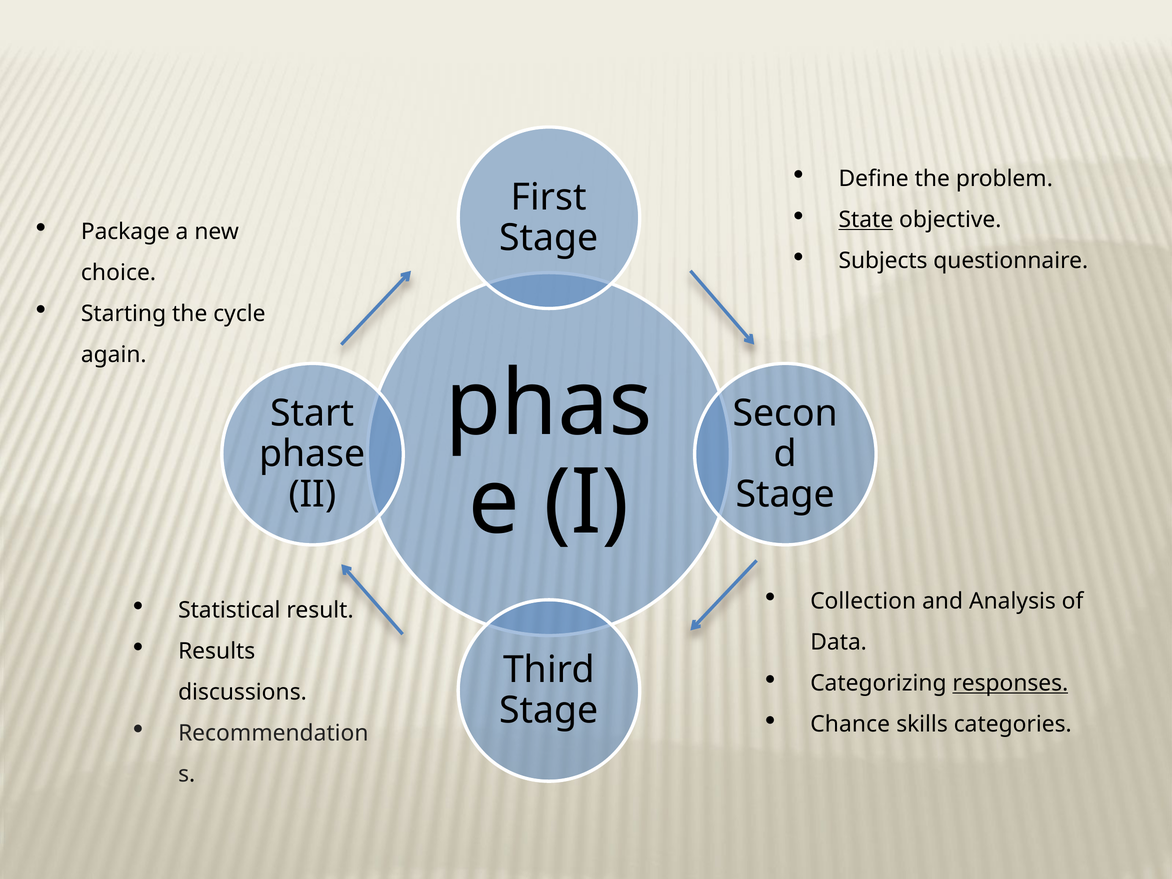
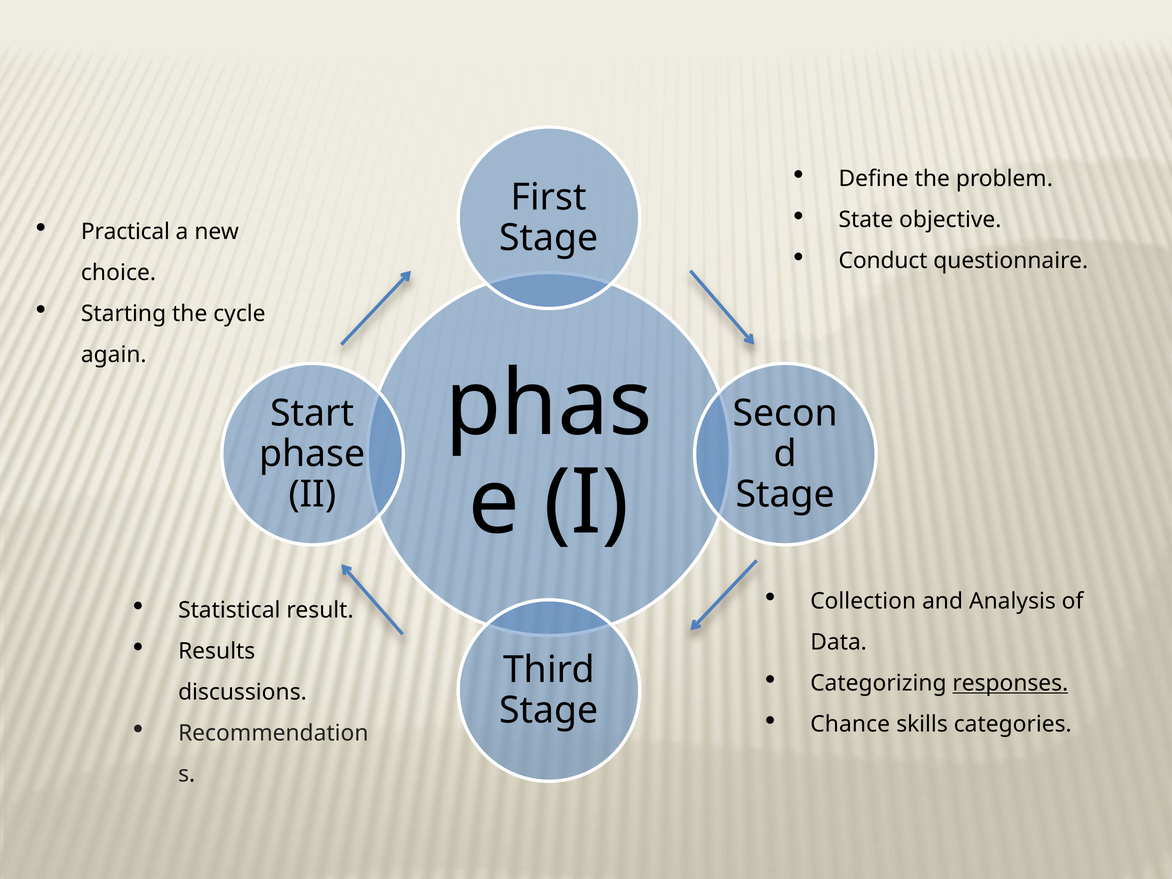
State underline: present -> none
Package: Package -> Practical
Subjects: Subjects -> Conduct
